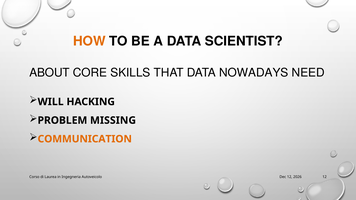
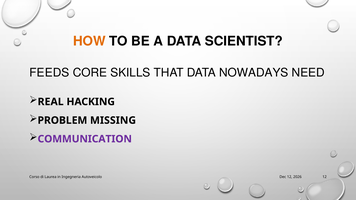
ABOUT: ABOUT -> FEEDS
WILL: WILL -> REAL
COMMUNICATION colour: orange -> purple
